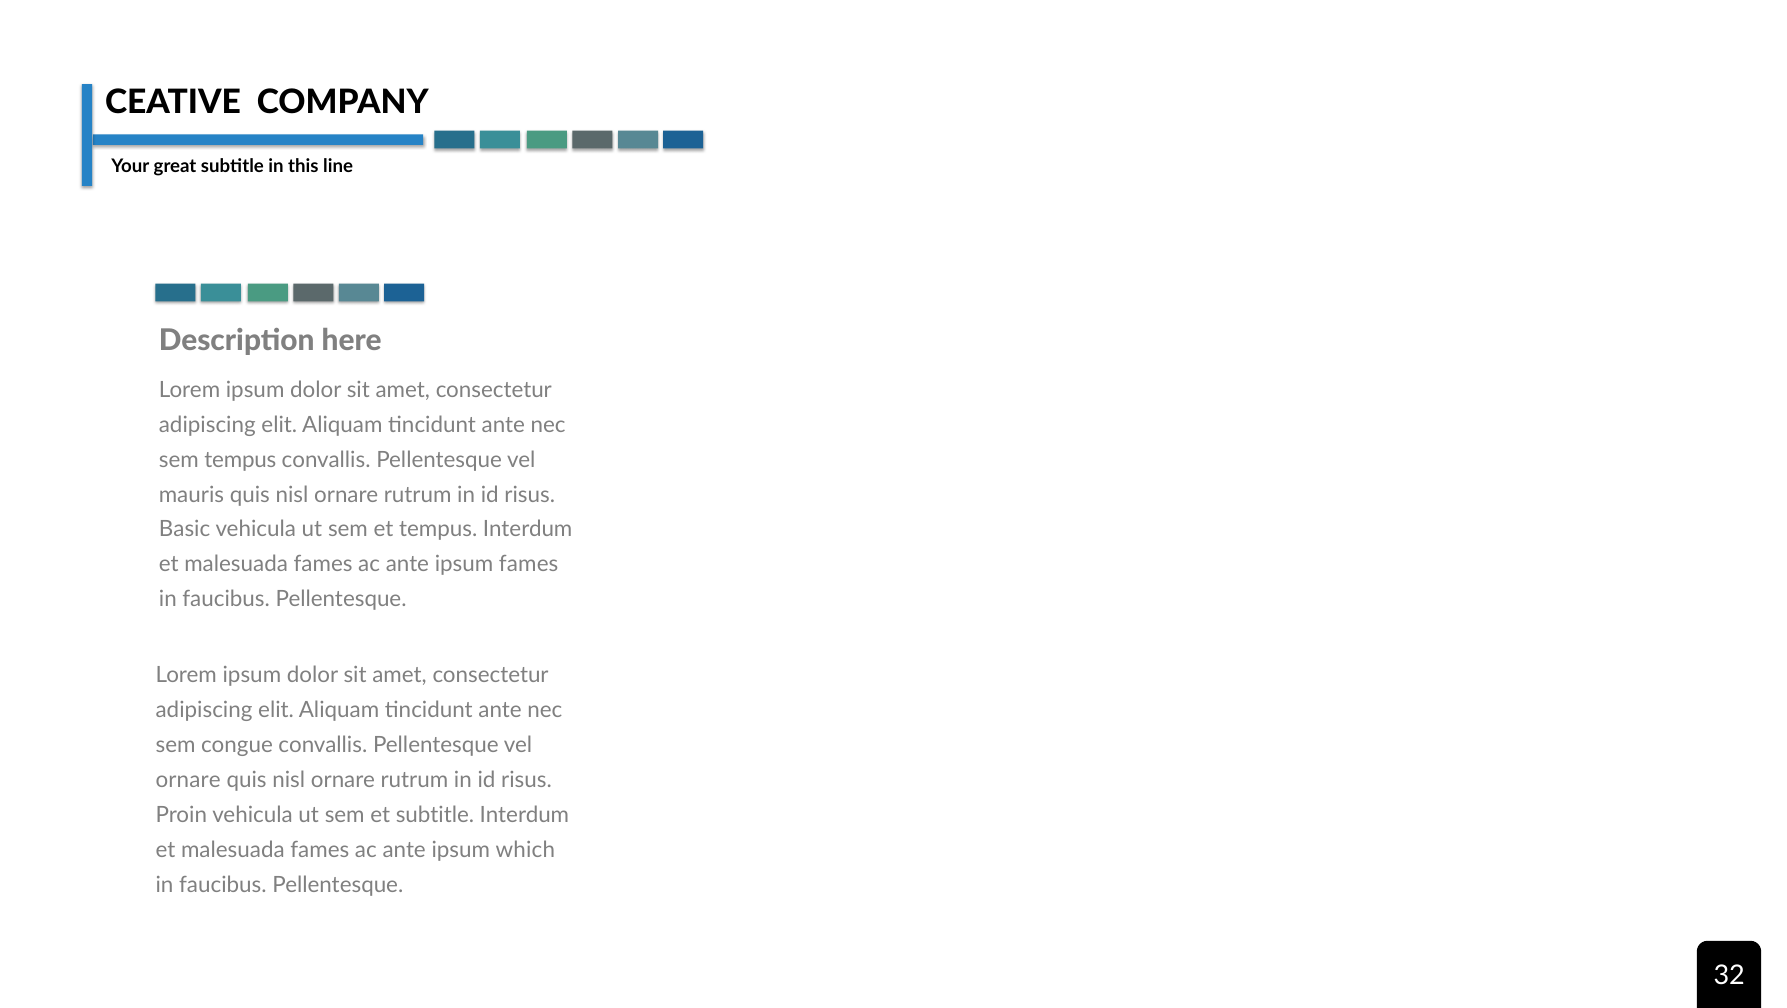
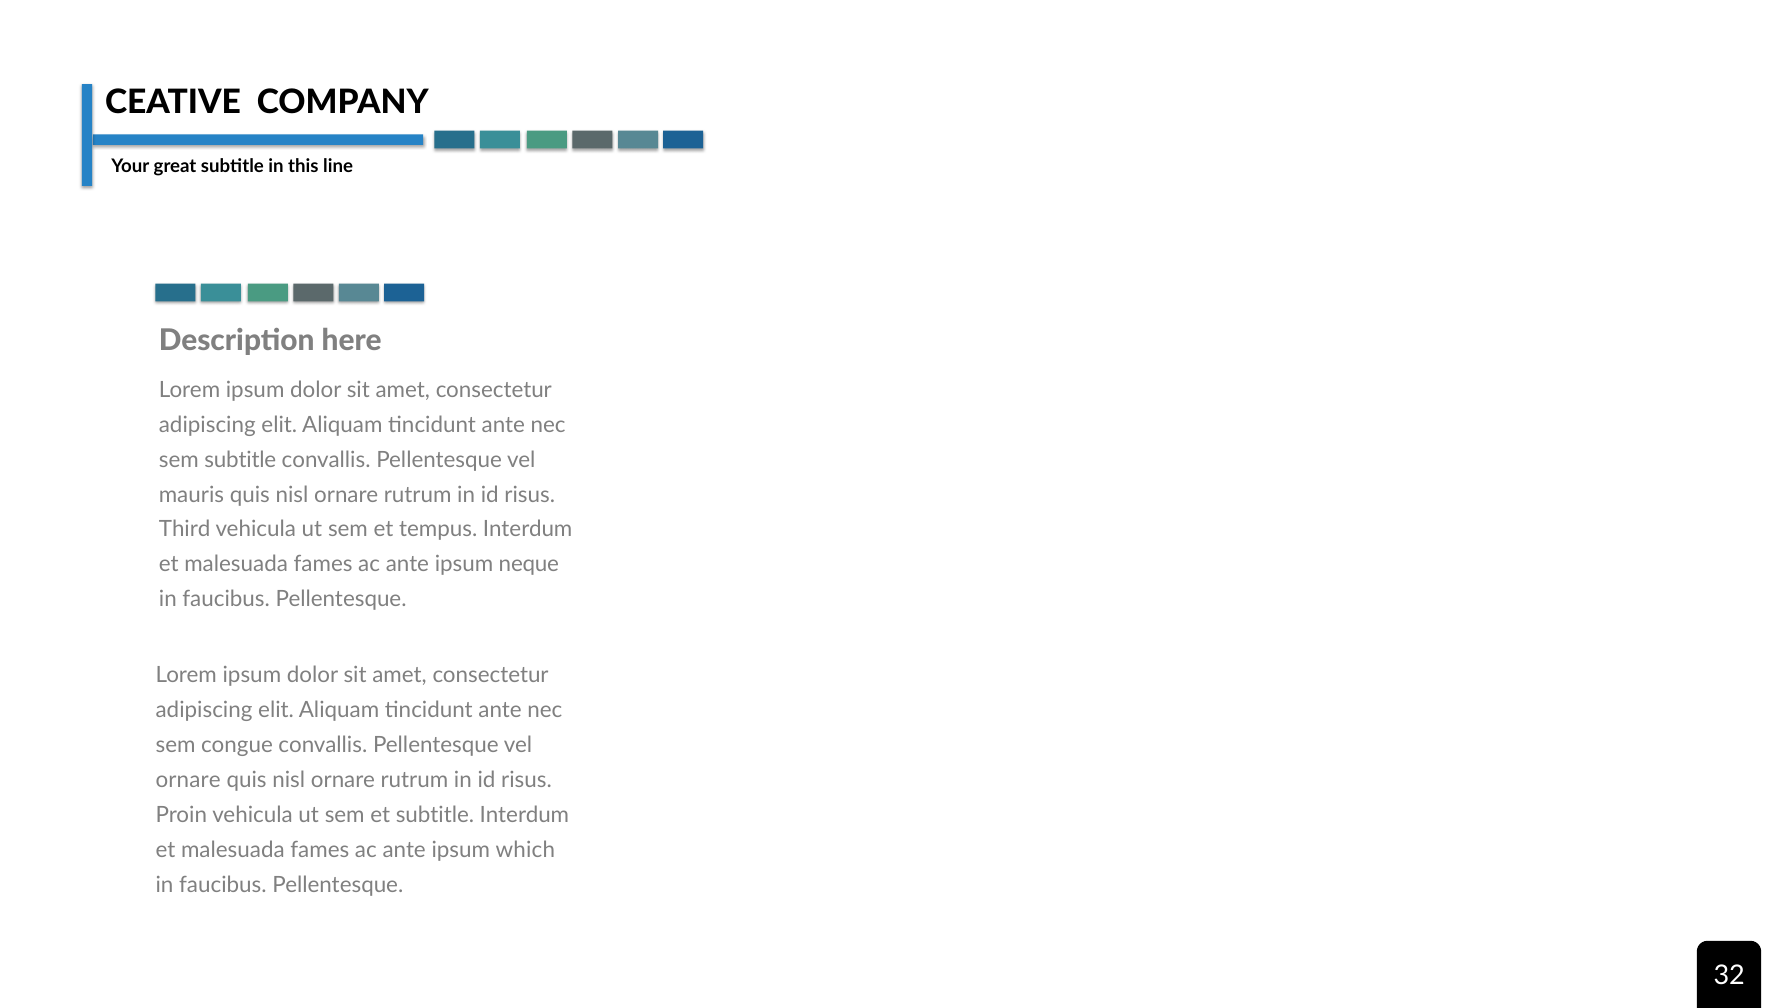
sem tempus: tempus -> subtitle
Basic: Basic -> Third
ipsum fames: fames -> neque
